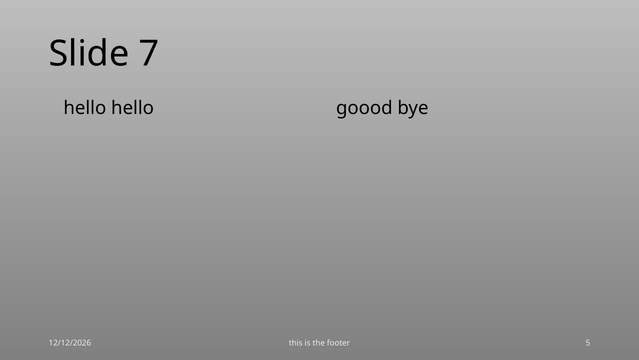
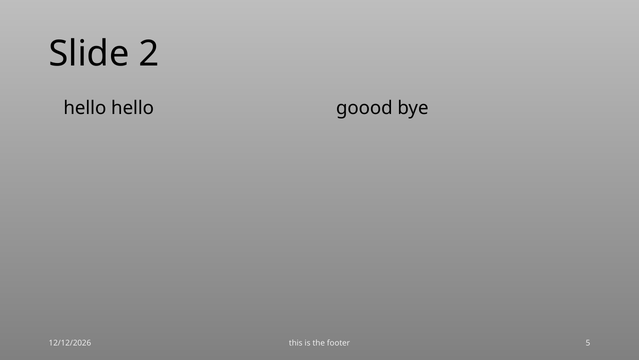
7: 7 -> 2
